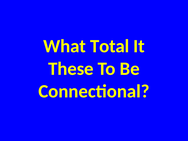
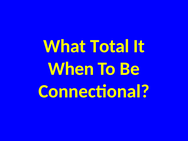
These: These -> When
